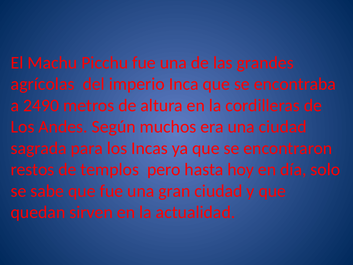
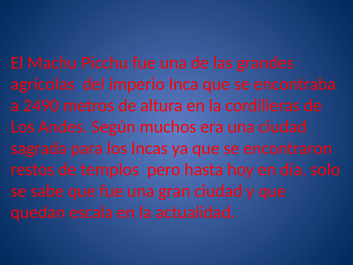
sirven: sirven -> escala
